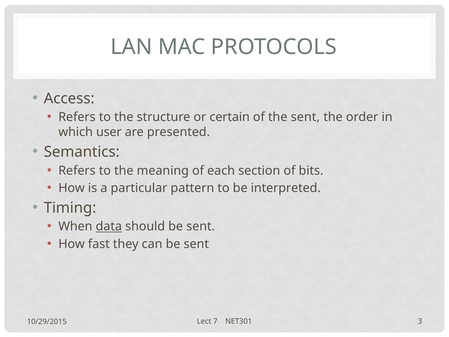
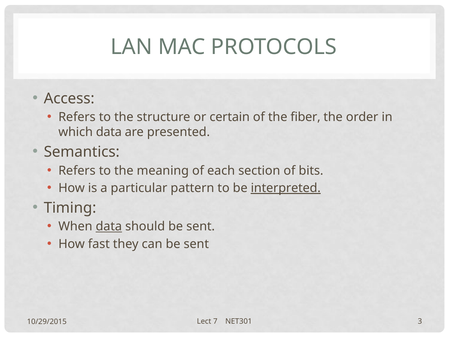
the sent: sent -> fiber
which user: user -> data
interpreted underline: none -> present
